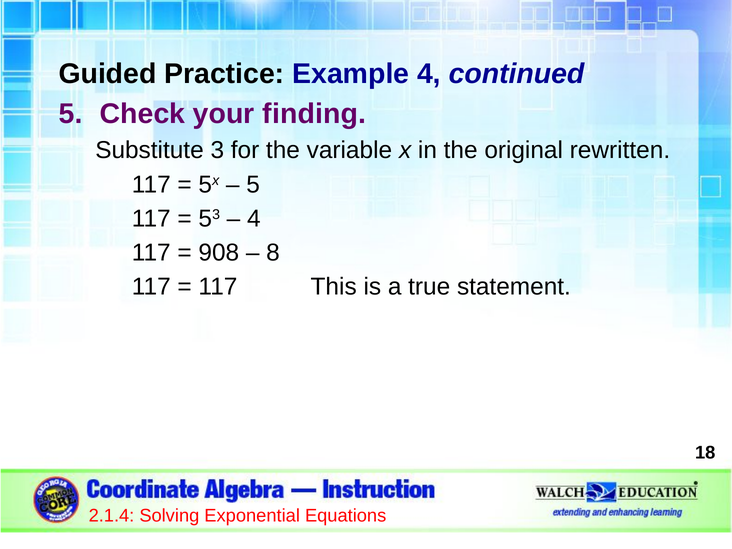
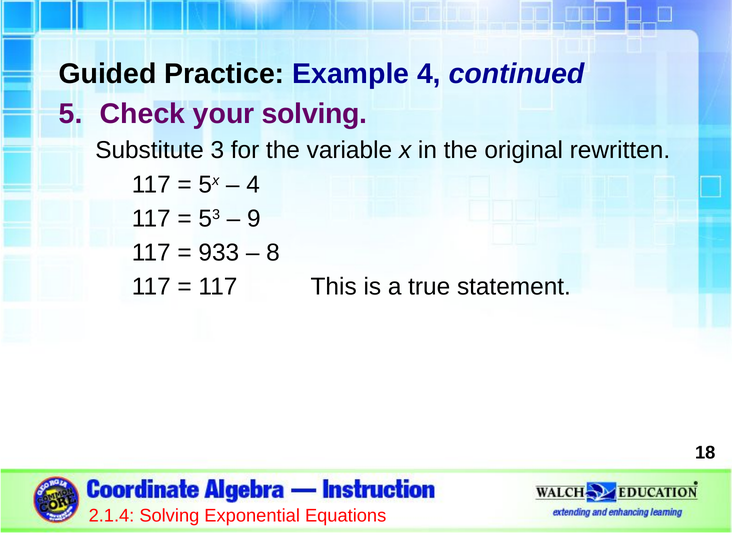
your finding: finding -> solving
5 at (253, 184): 5 -> 4
4 at (254, 219): 4 -> 9
908: 908 -> 933
